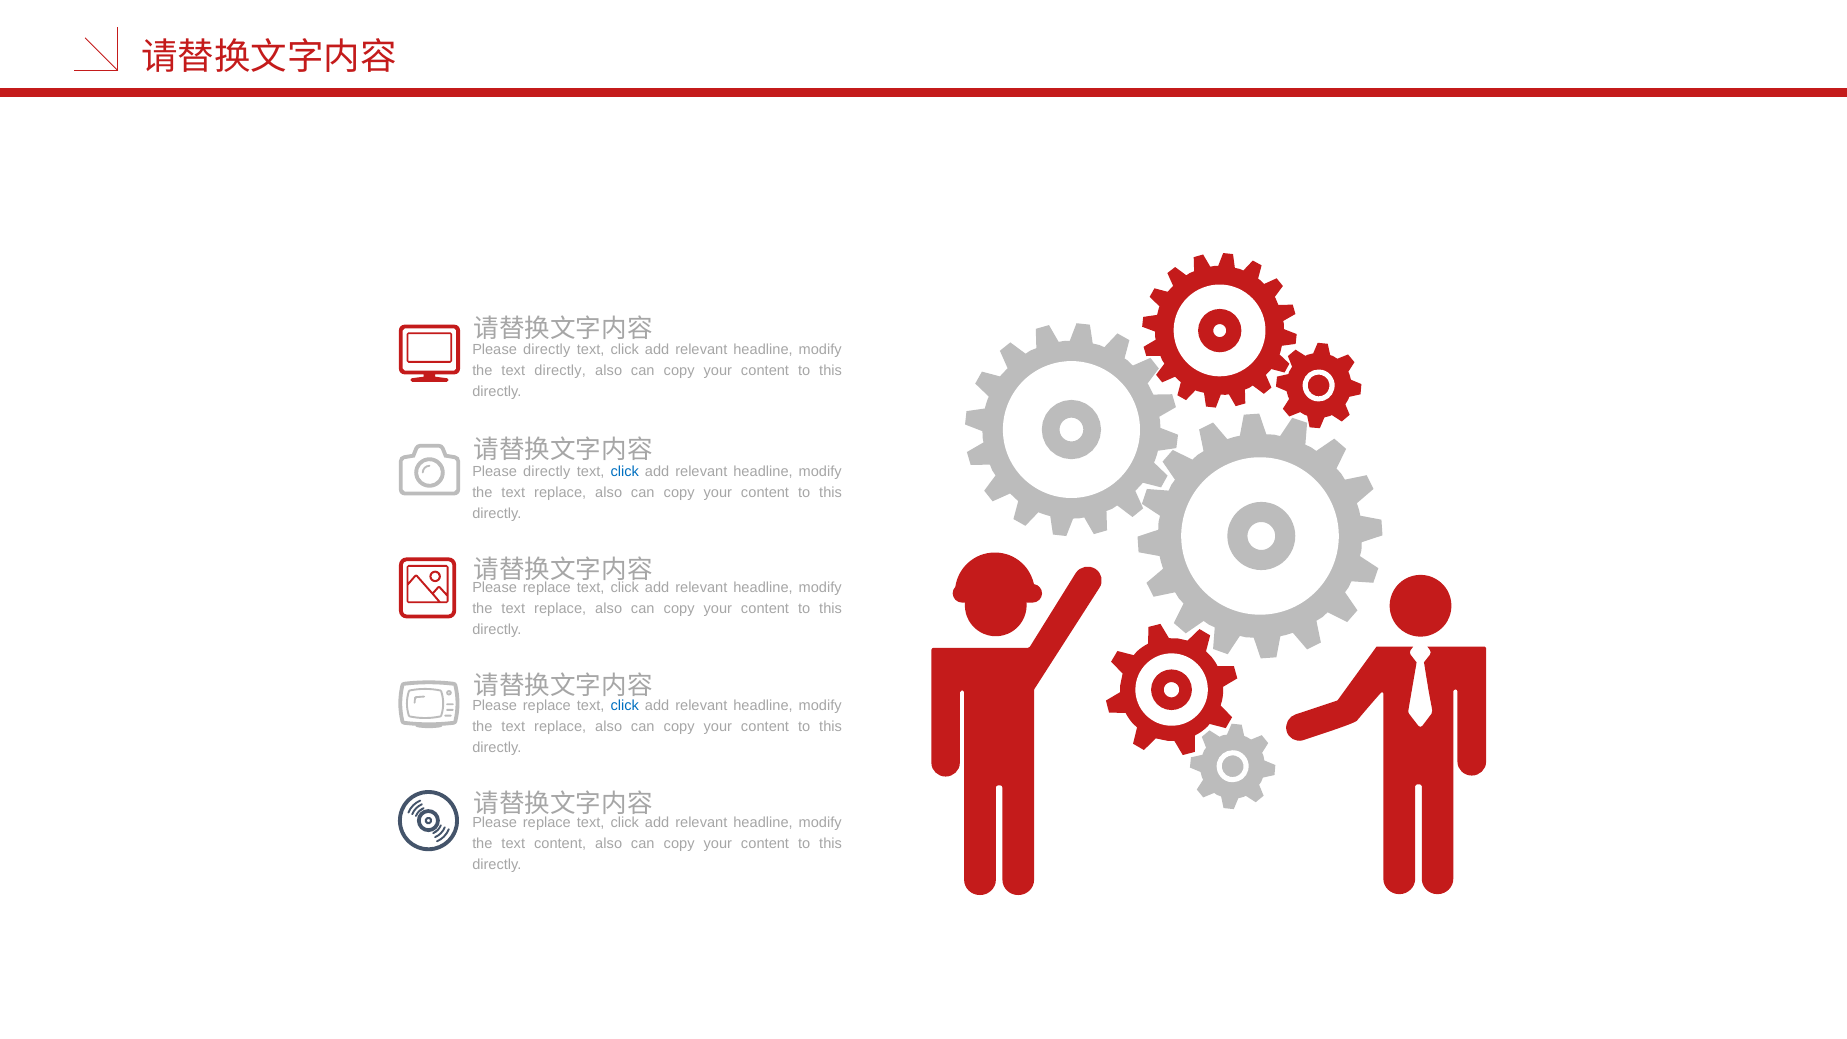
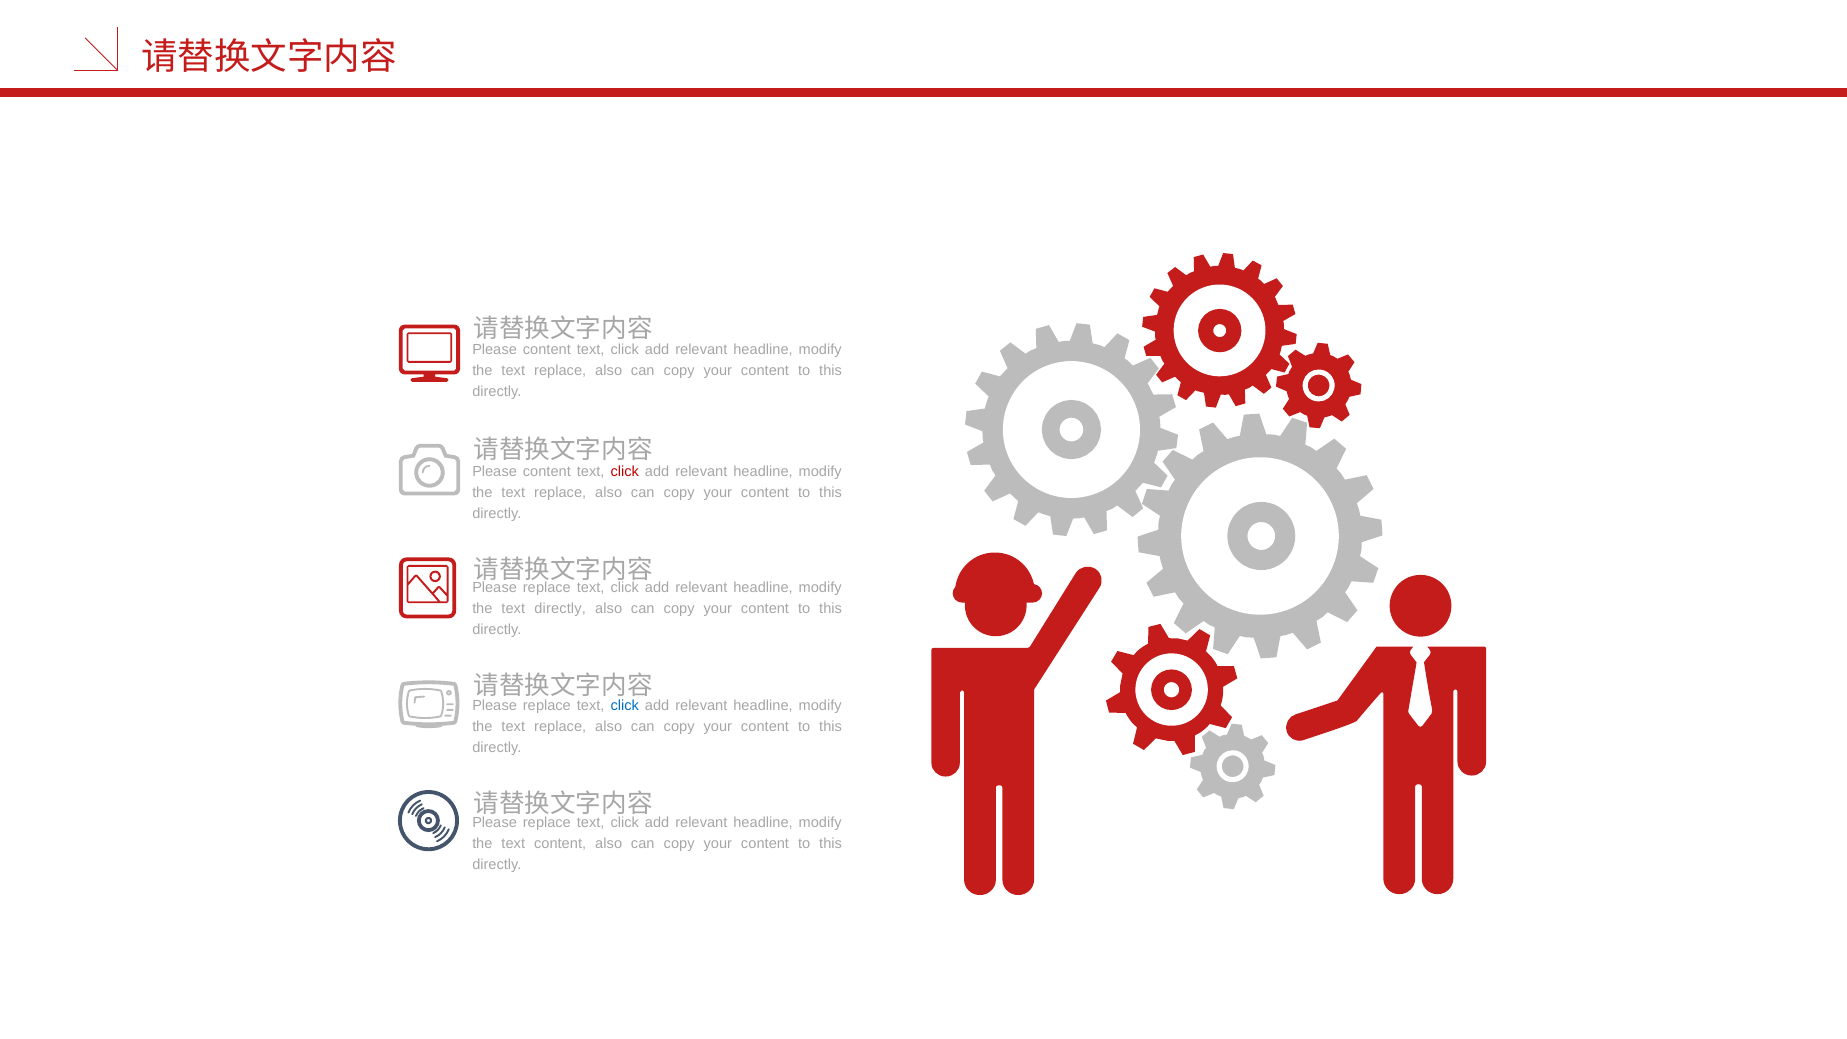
directly at (547, 350): directly -> content
directly at (560, 371): directly -> replace
directly at (547, 472): directly -> content
click at (625, 472) colour: blue -> red
replace at (560, 609): replace -> directly
